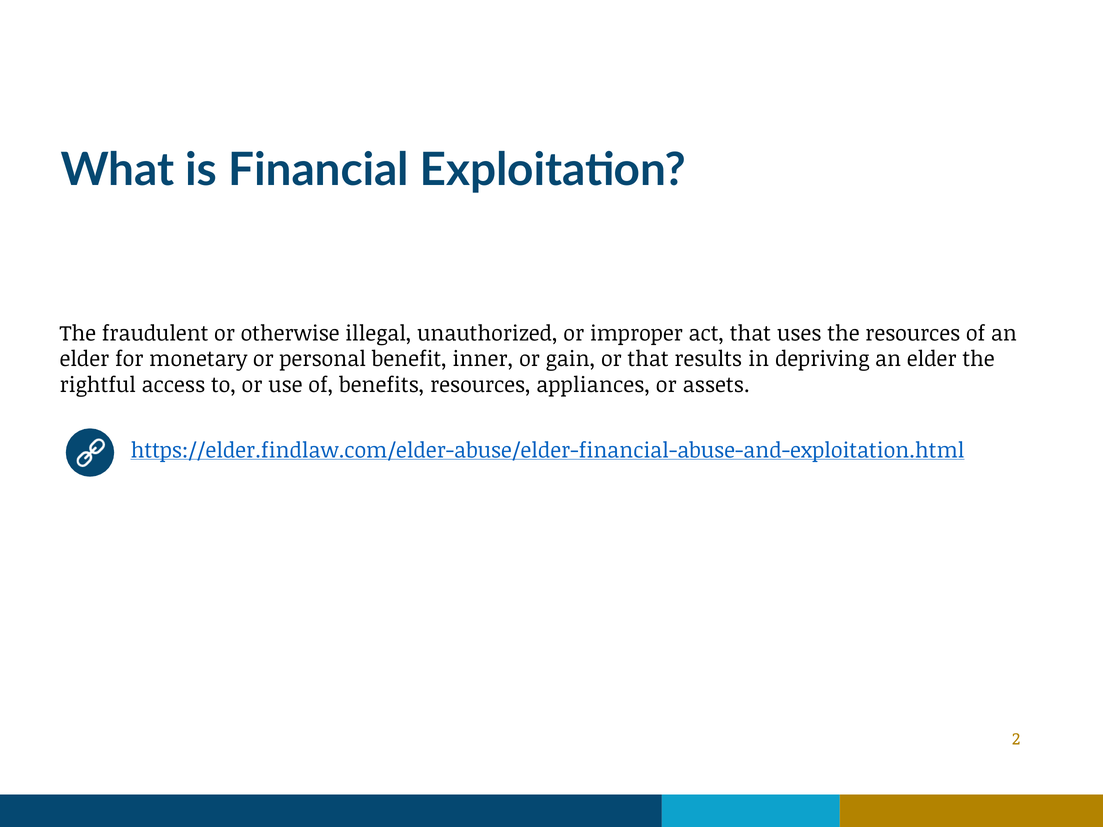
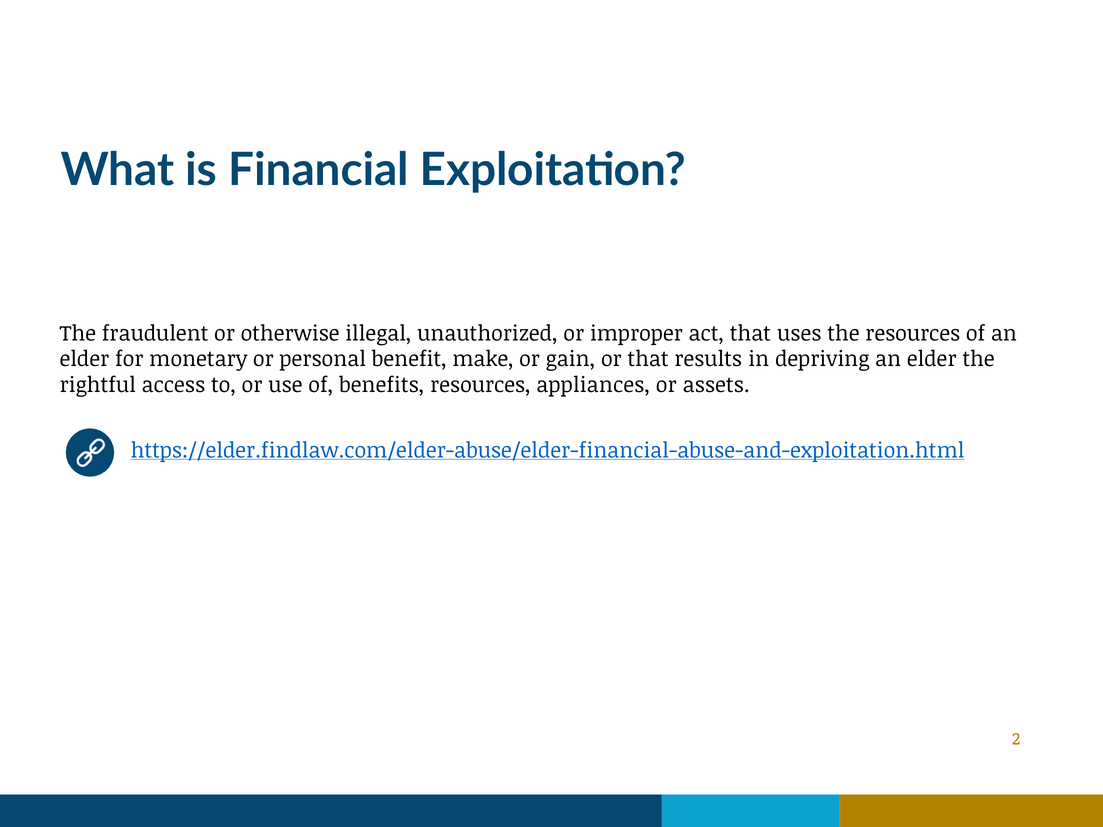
inner: inner -> make
